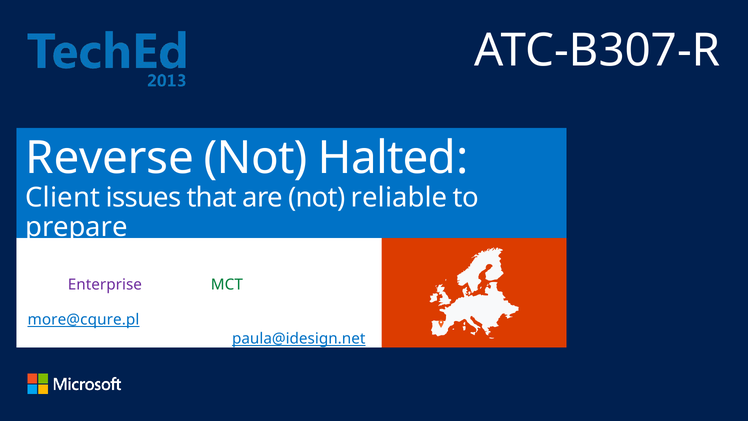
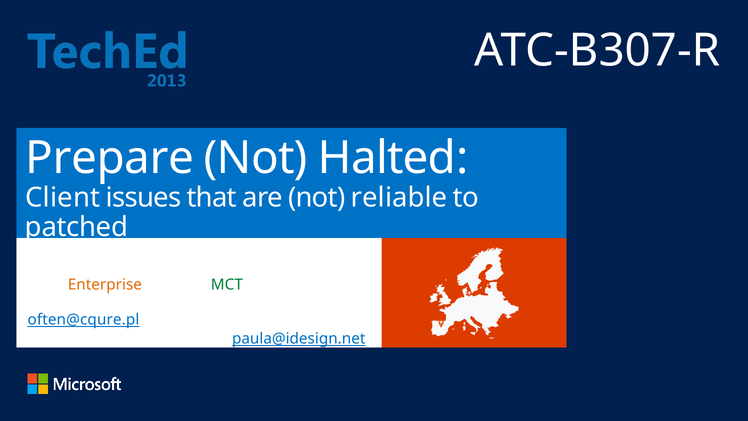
Reverse: Reverse -> Prepare
prepare: prepare -> patched
Enterprise colour: purple -> orange
more@cqure.pl: more@cqure.pl -> often@cqure.pl
